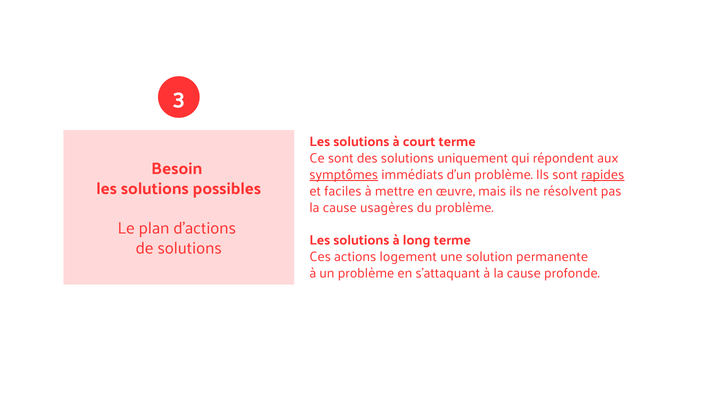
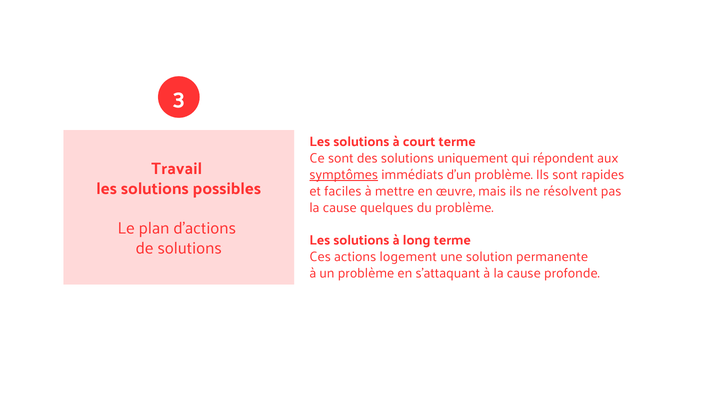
Besoin: Besoin -> Travail
rapides underline: present -> none
usagères: usagères -> quelques
